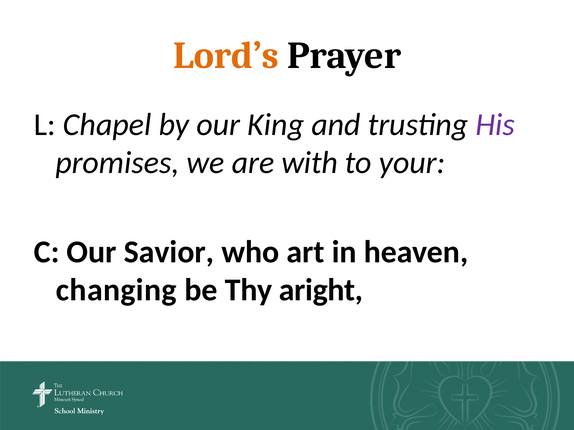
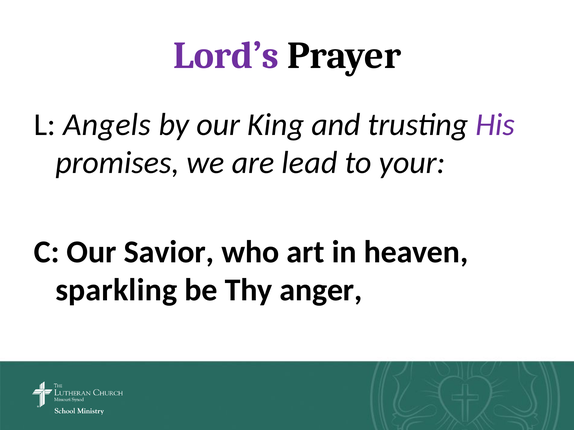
Lord’s colour: orange -> purple
Chapel: Chapel -> Angels
with: with -> lead
changing: changing -> sparkling
aright: aright -> anger
